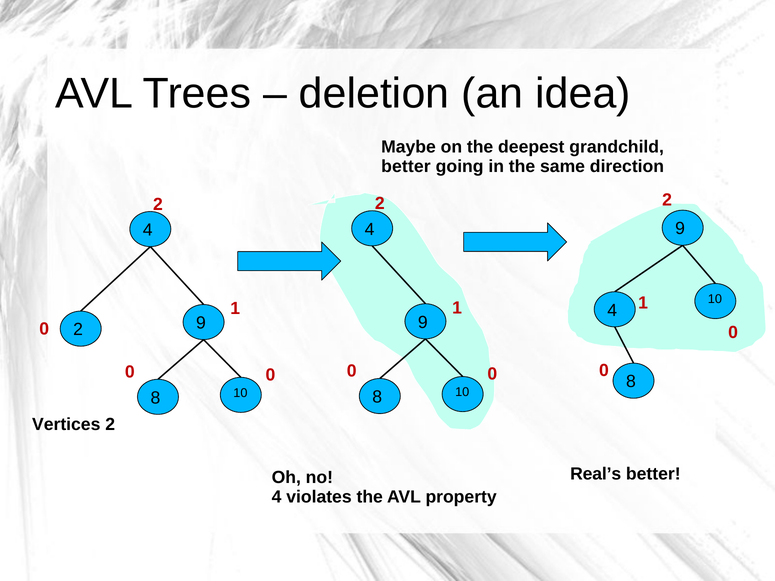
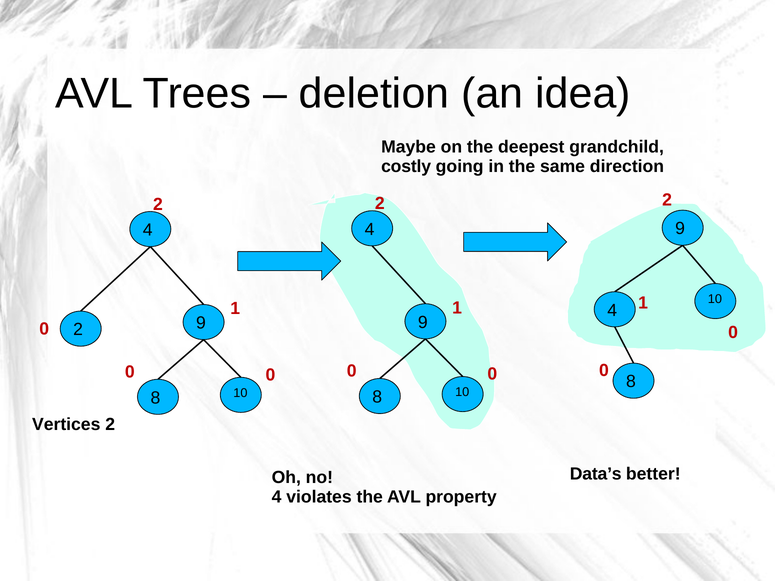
better at (406, 166): better -> costly
Real’s: Real’s -> Data’s
